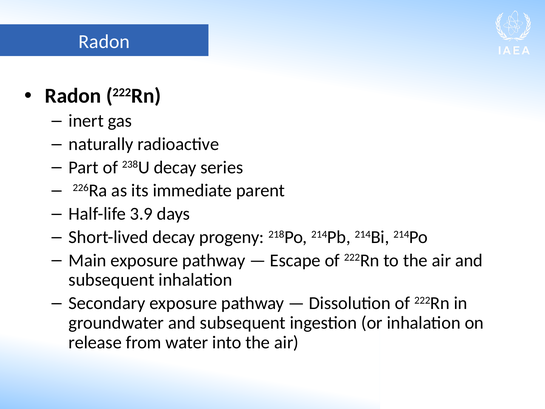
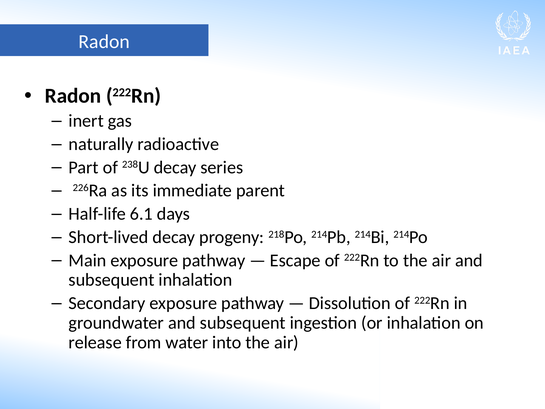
3.9: 3.9 -> 6.1
